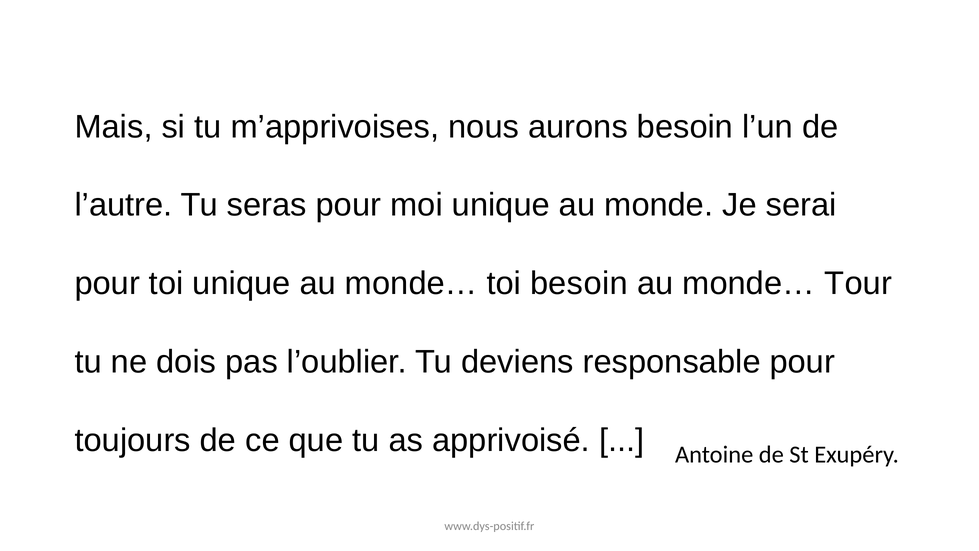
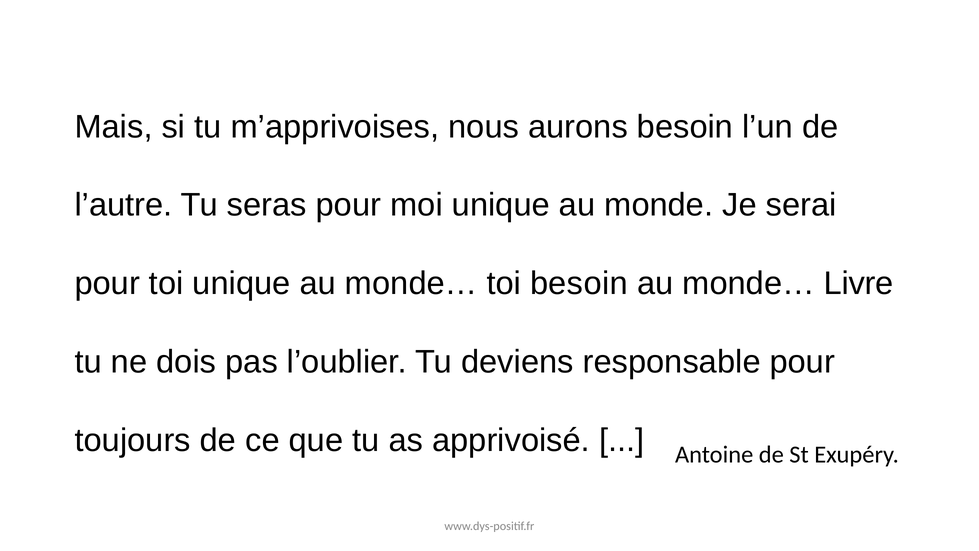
Tour: Tour -> Livre
